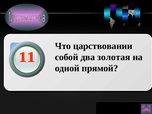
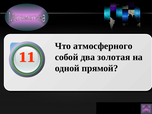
царствовании: царствовании -> атмосферного
